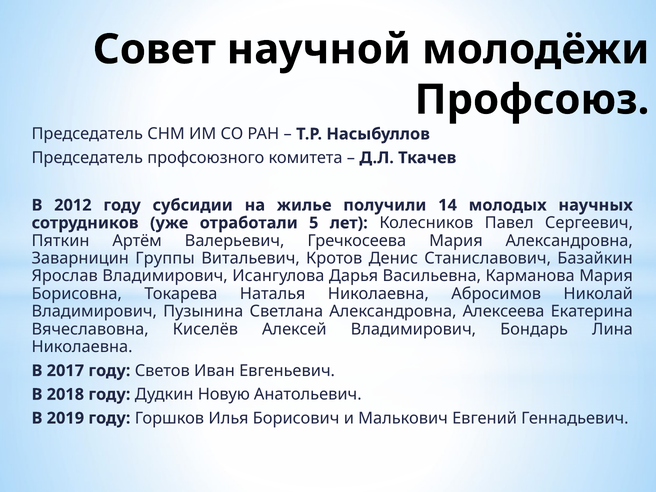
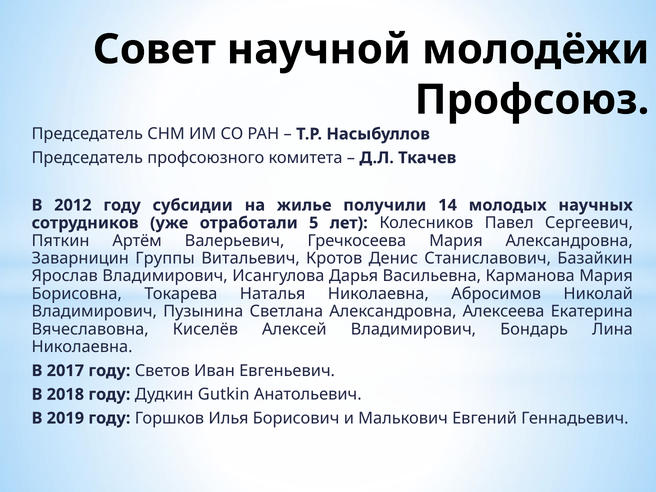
Новую: Новую -> Gutkin
